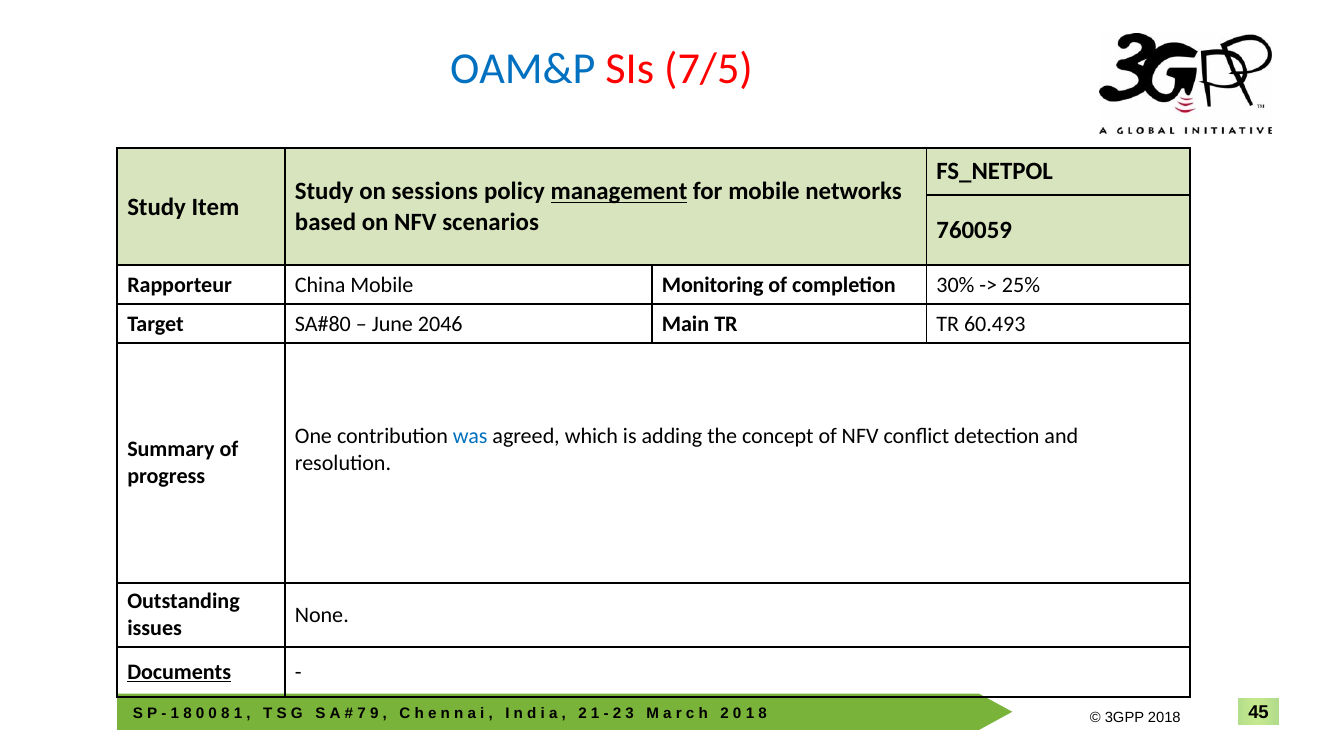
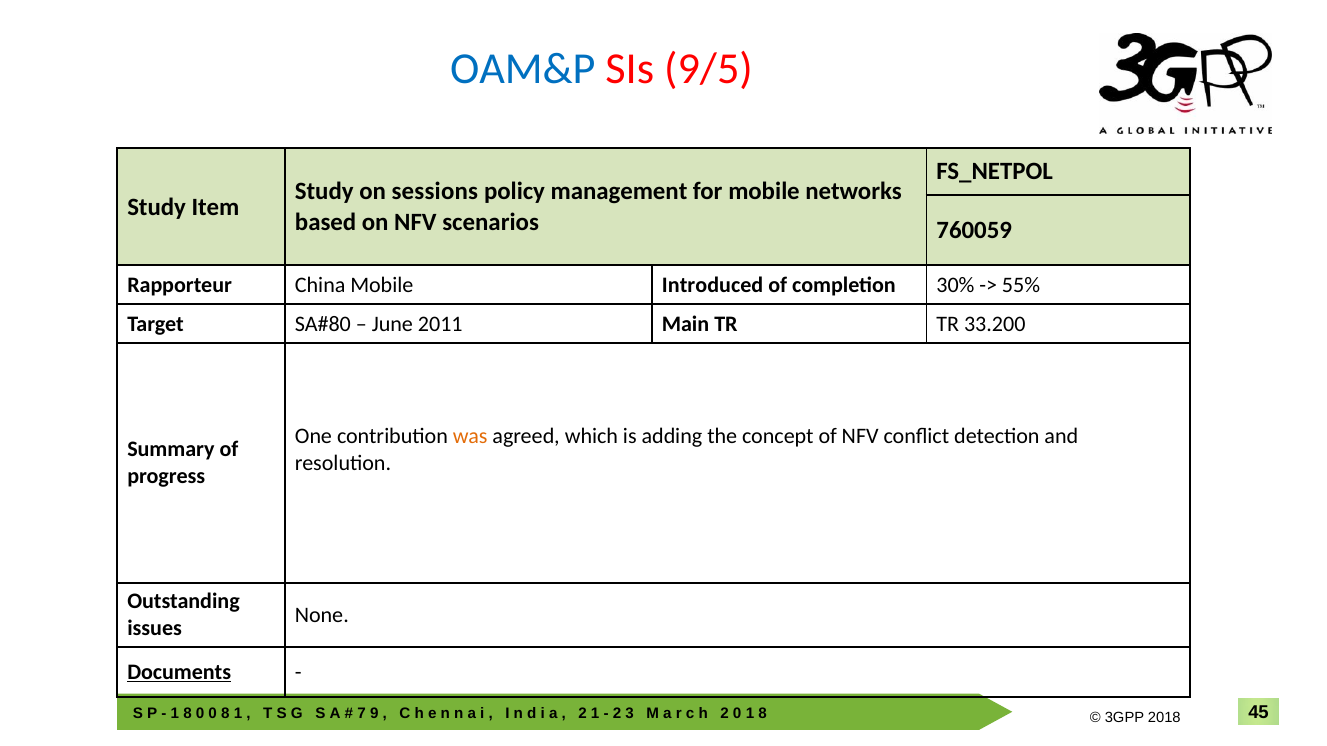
7/5: 7/5 -> 9/5
management underline: present -> none
Monitoring: Monitoring -> Introduced
25%: 25% -> 55%
2046: 2046 -> 2011
60.493: 60.493 -> 33.200
was colour: blue -> orange
